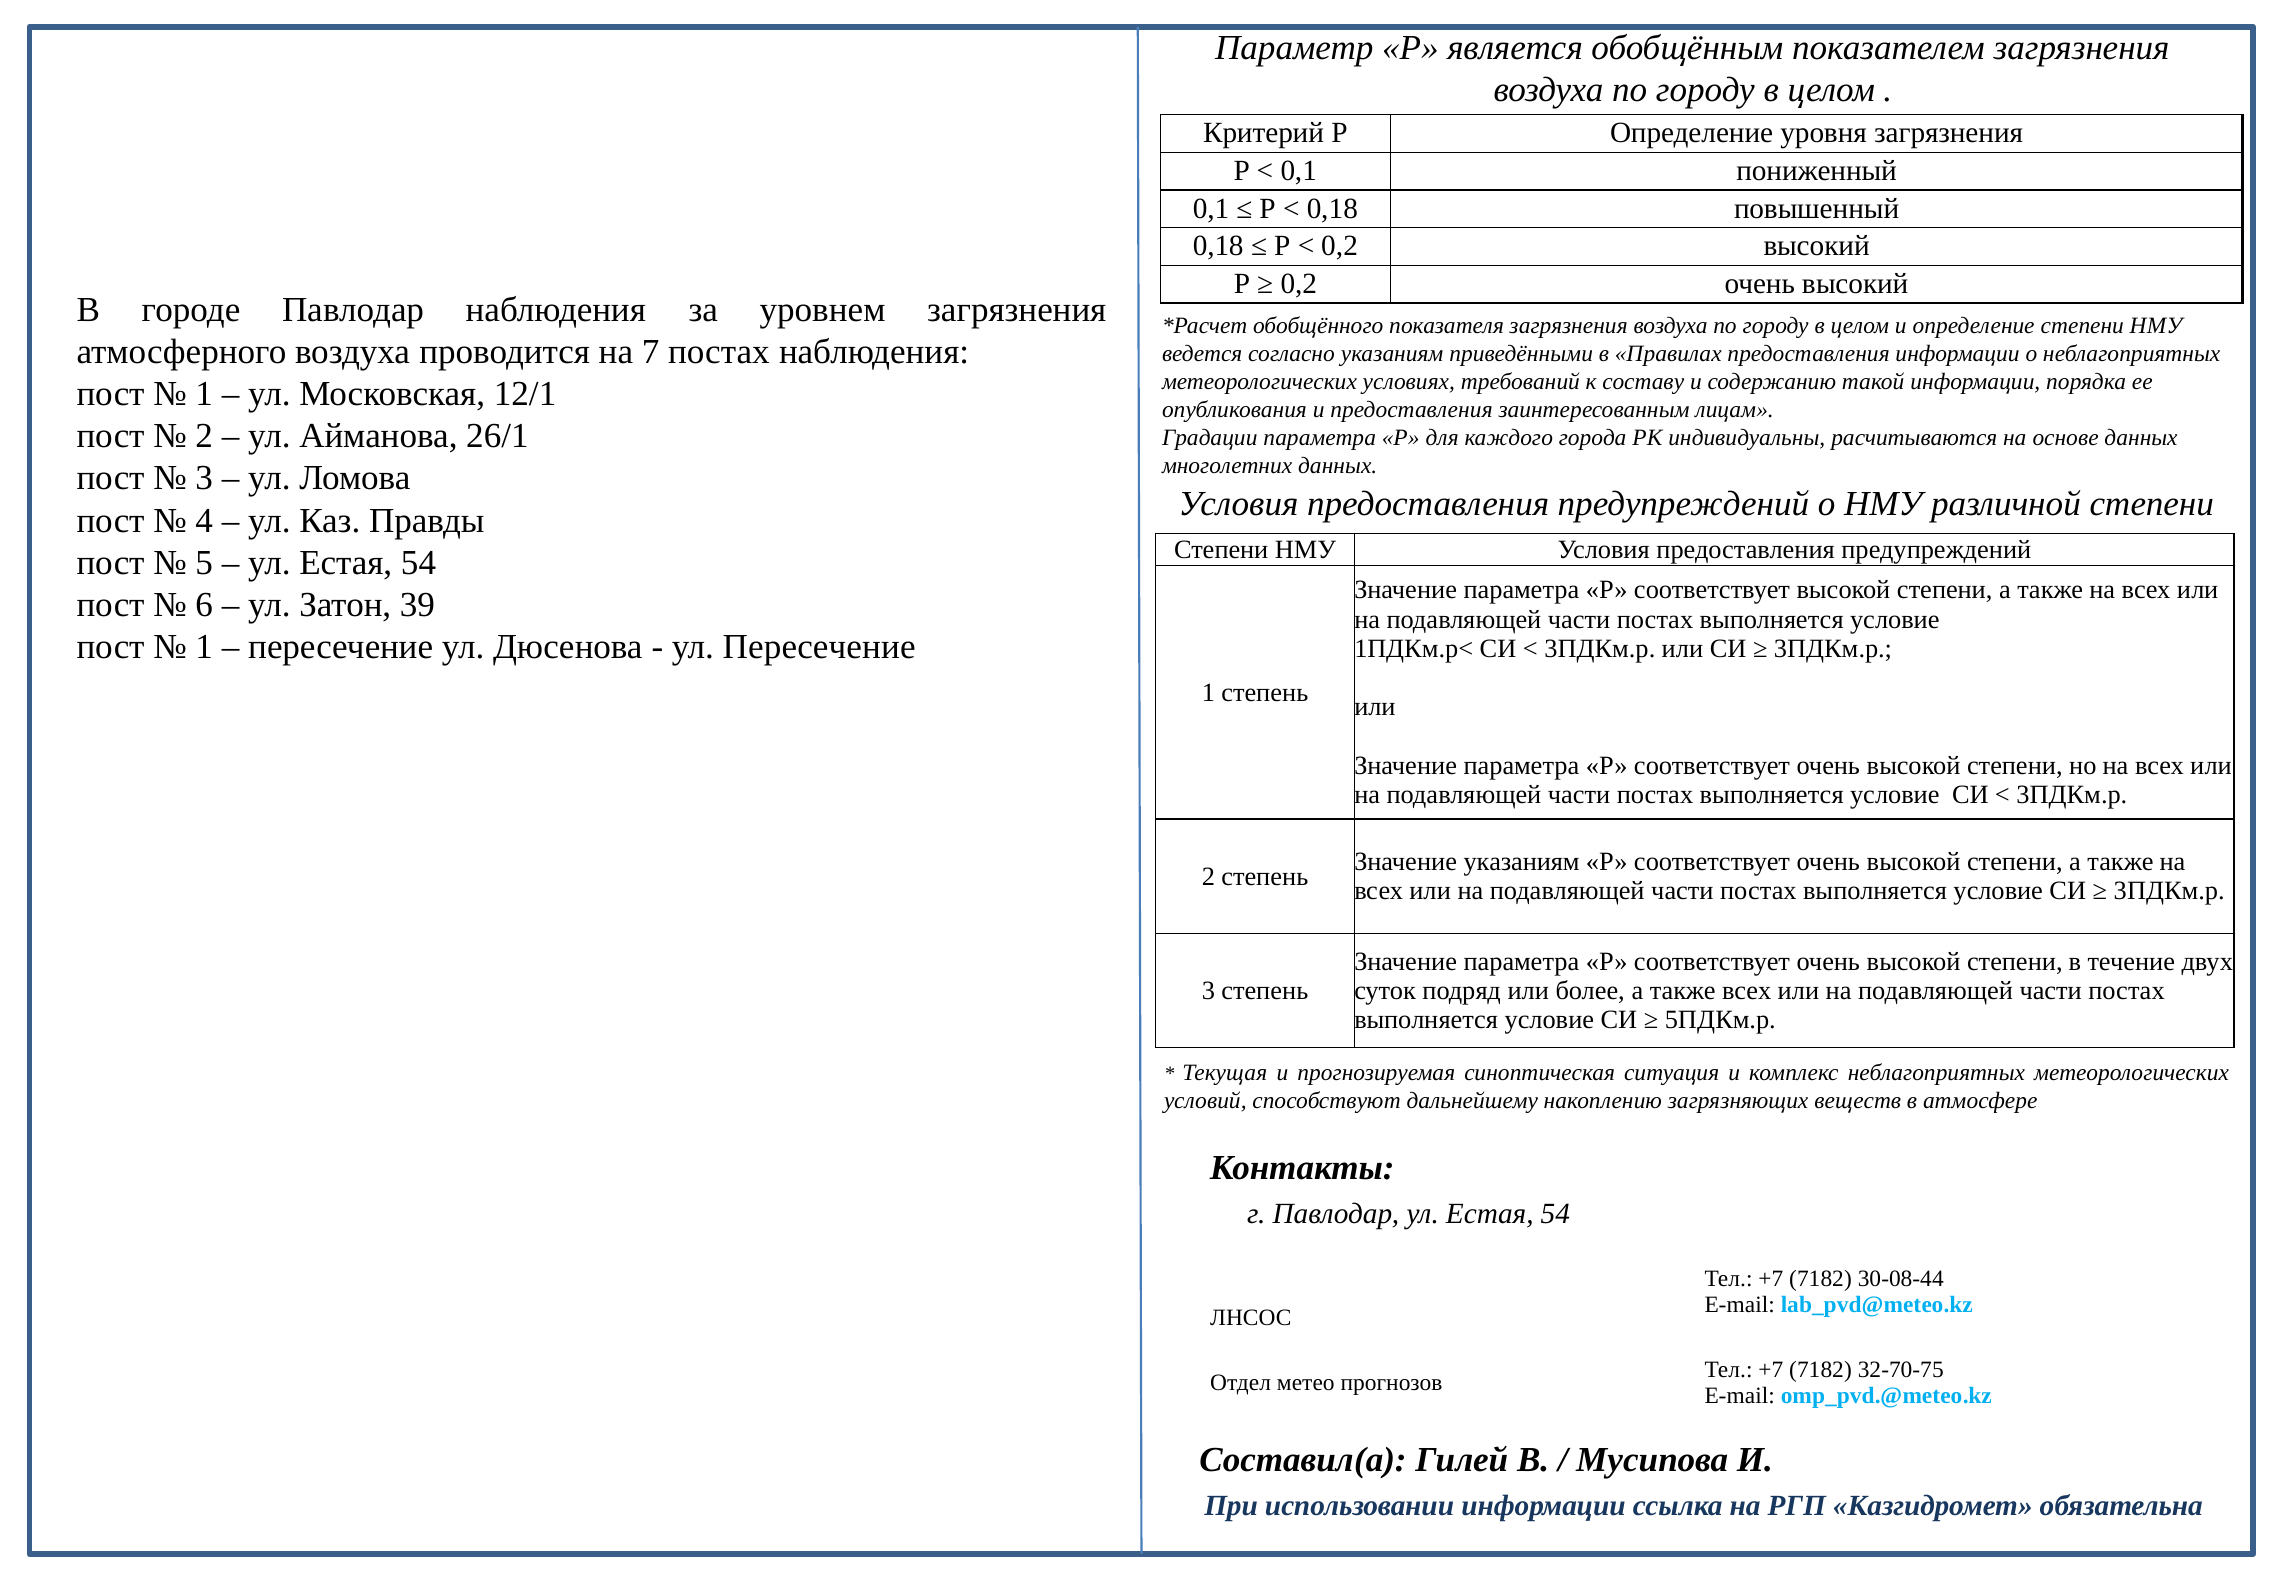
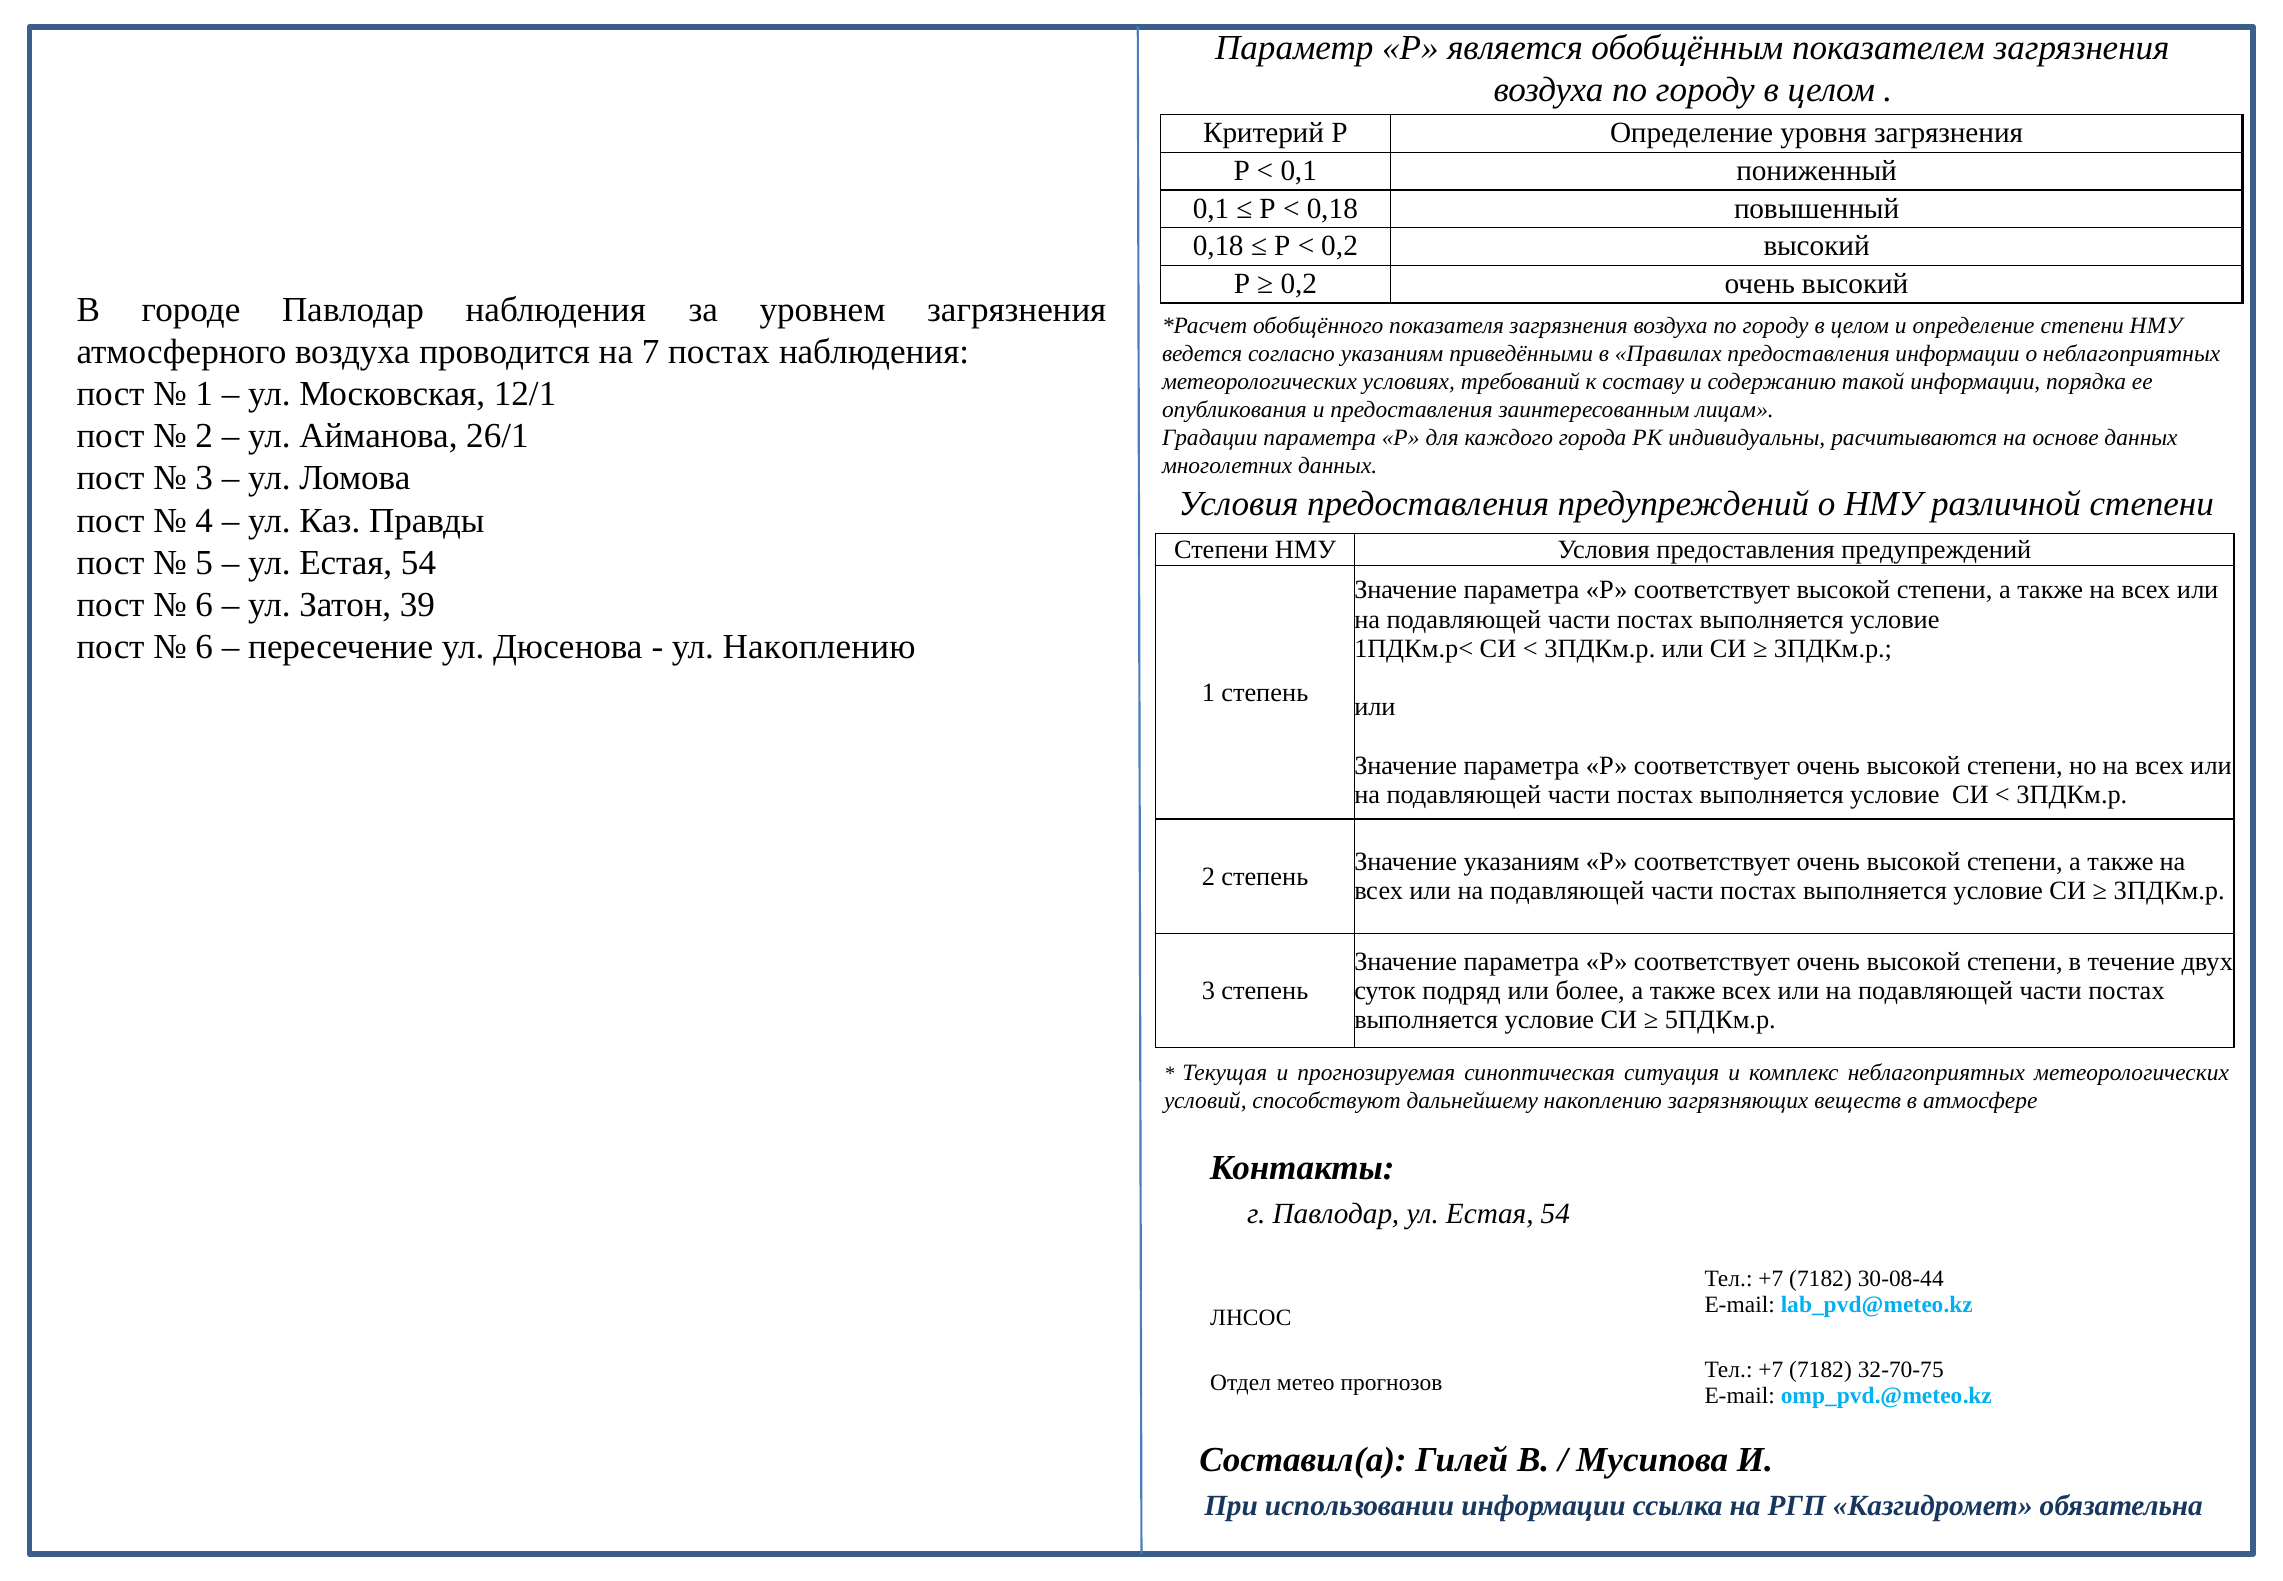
1 at (204, 647): 1 -> 6
ул Пересечение: Пересечение -> Накоплению
